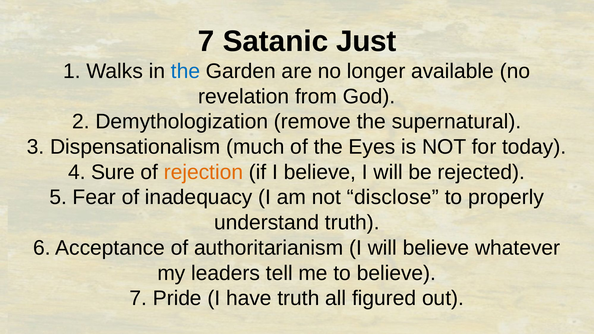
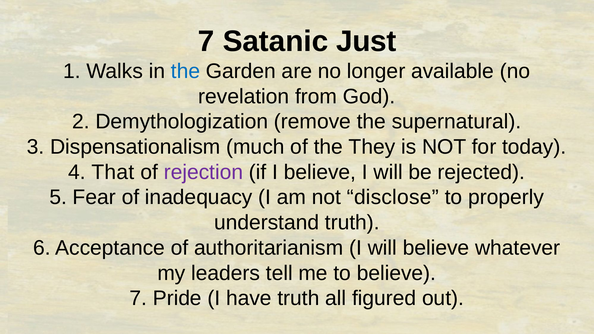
Eyes: Eyes -> They
Sure: Sure -> That
rejection colour: orange -> purple
